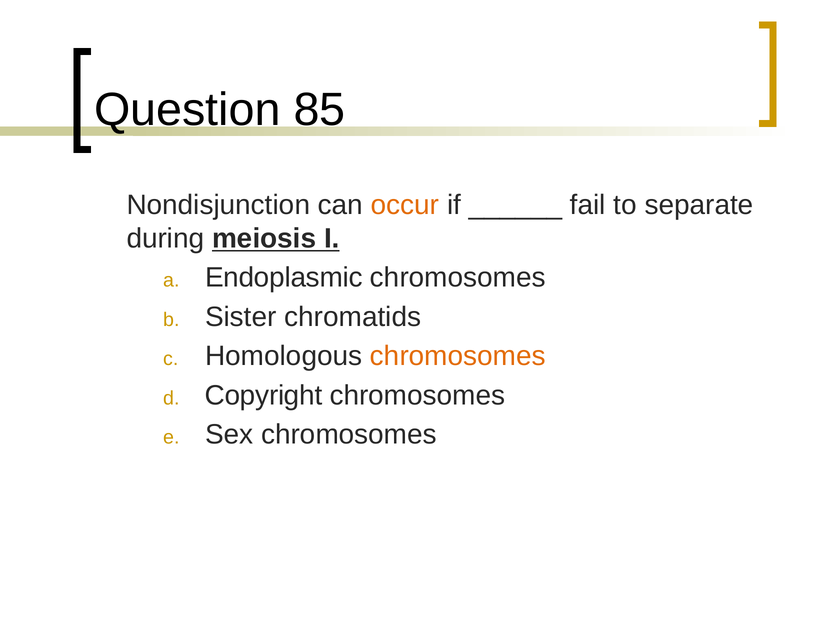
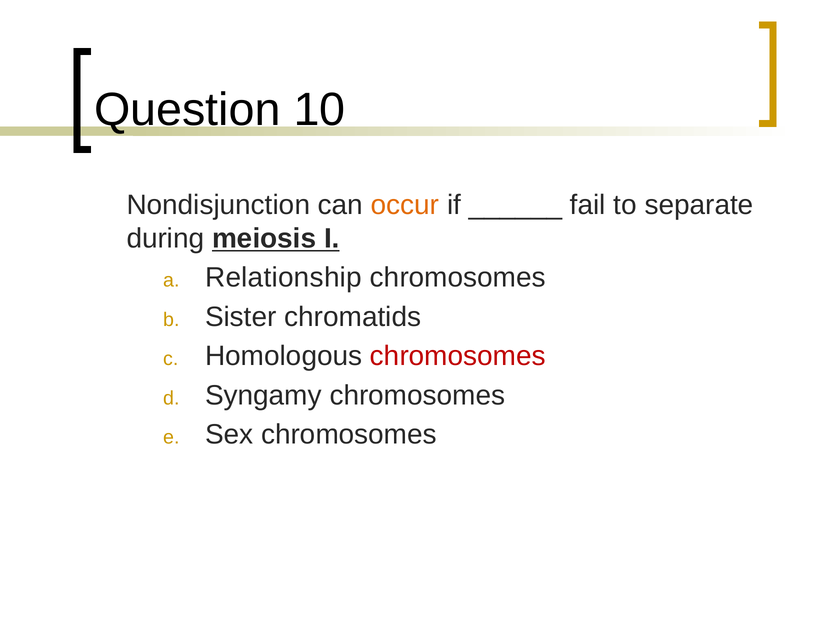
85: 85 -> 10
Endoplasmic: Endoplasmic -> Relationship
chromosomes at (458, 356) colour: orange -> red
Copyright: Copyright -> Syngamy
